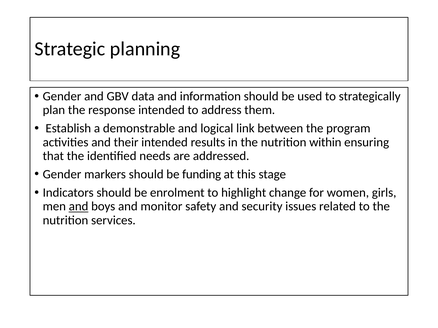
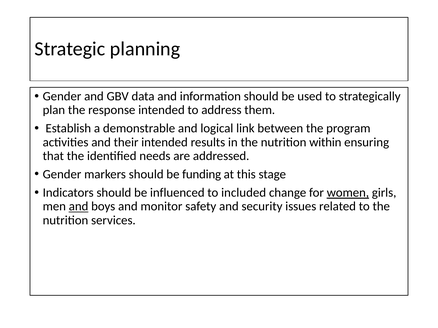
enrolment: enrolment -> influenced
highlight: highlight -> included
women underline: none -> present
